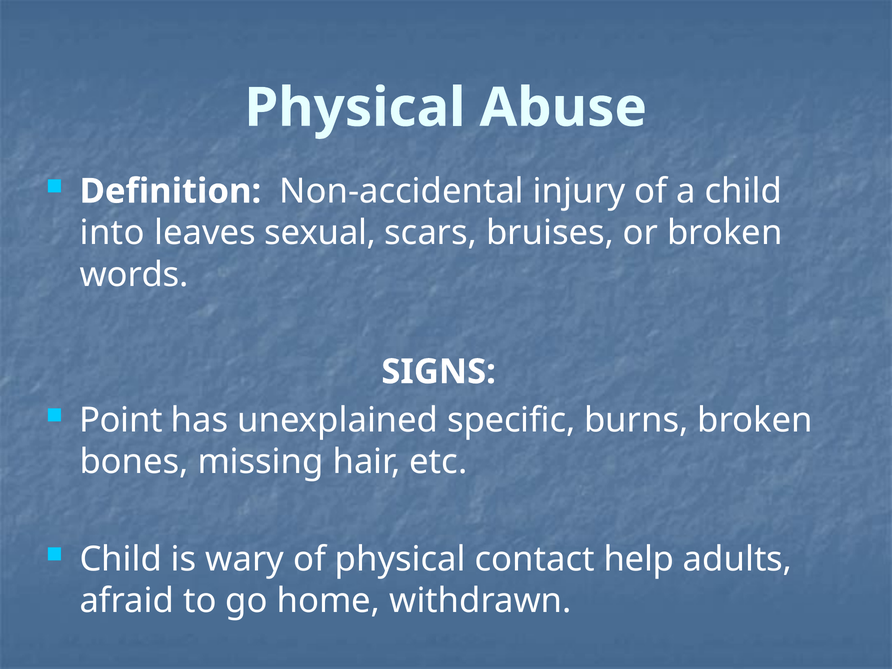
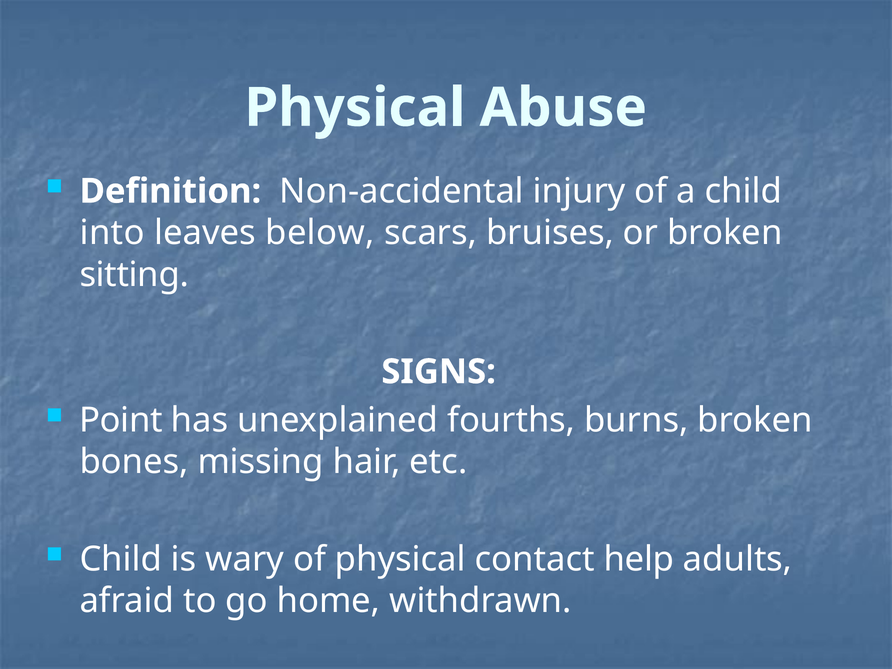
sexual: sexual -> below
words: words -> sitting
specific: specific -> fourths
